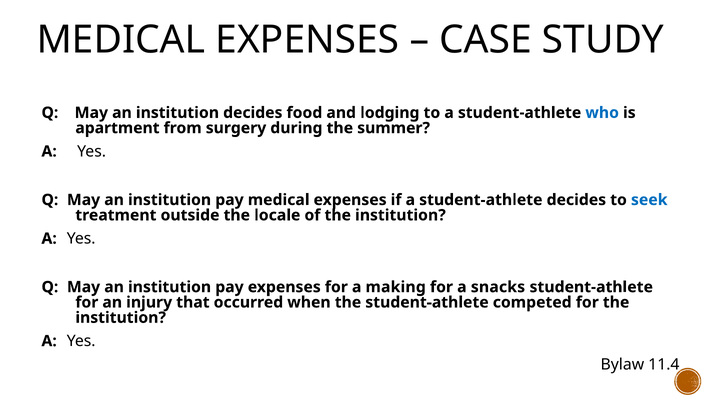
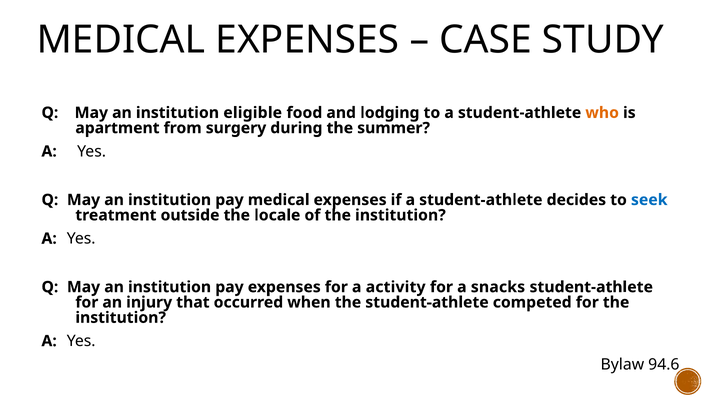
institution decides: decides -> eligible
who colour: blue -> orange
making: making -> activity
11.4: 11.4 -> 94.6
